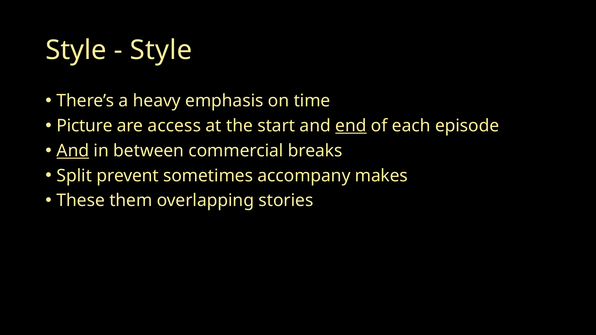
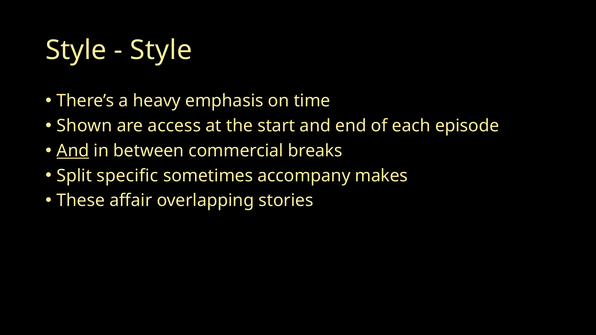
Picture: Picture -> Shown
end underline: present -> none
prevent: prevent -> specific
them: them -> affair
